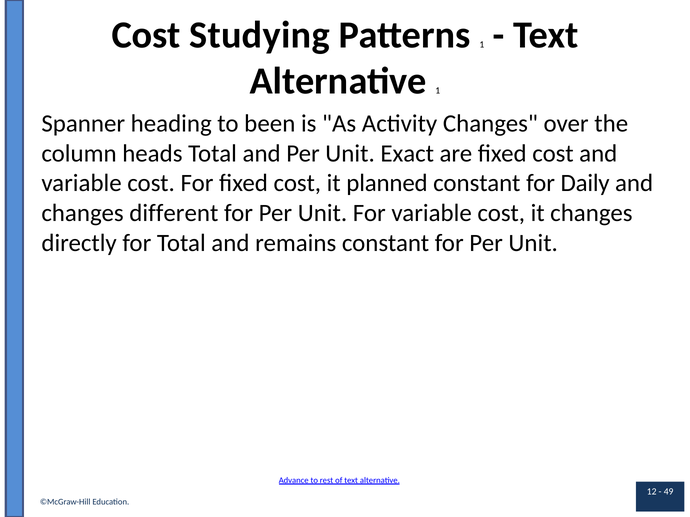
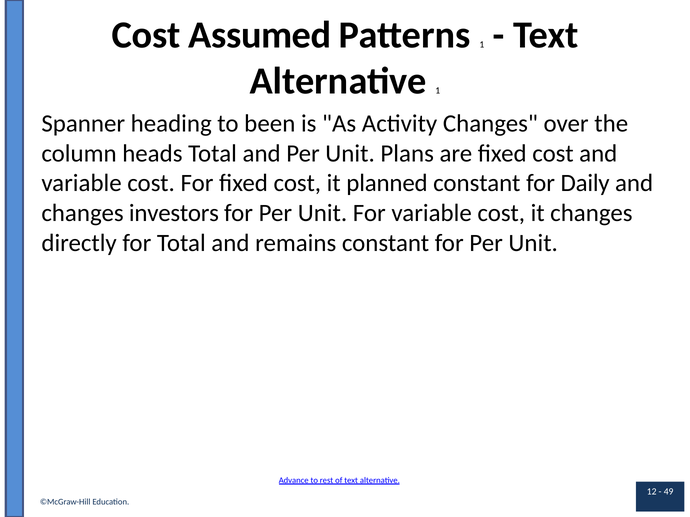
Studying: Studying -> Assumed
Exact: Exact -> Plans
different: different -> investors
